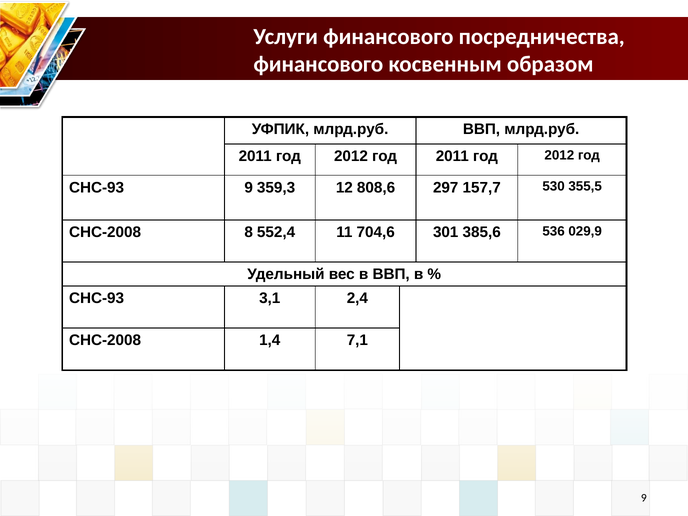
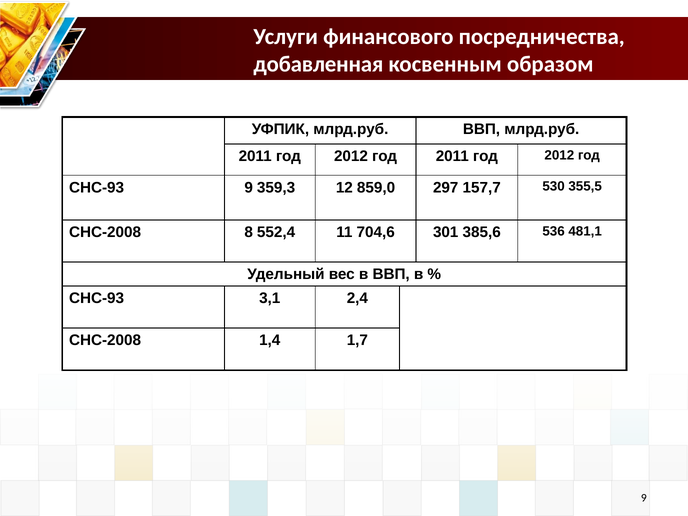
финансового at (318, 64): финансового -> добавленная
808,6: 808,6 -> 859,0
029,9: 029,9 -> 481,1
7,1: 7,1 -> 1,7
